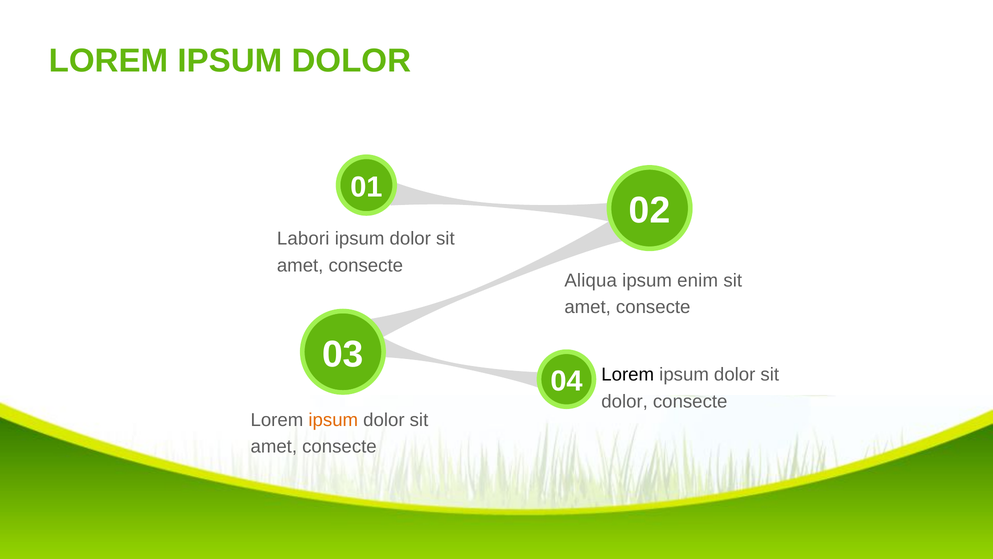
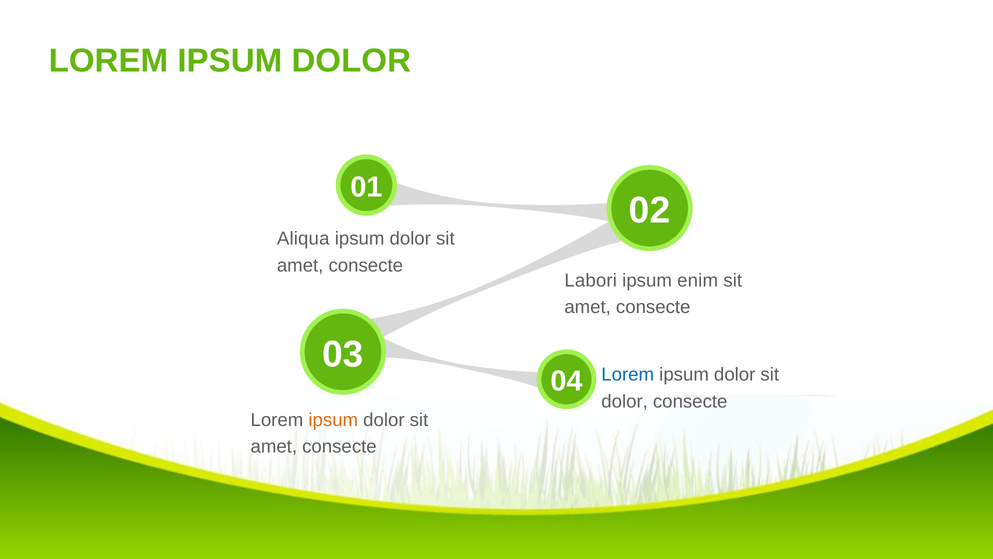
Labori: Labori -> Aliqua
Aliqua: Aliqua -> Labori
Lorem at (628, 374) colour: black -> blue
